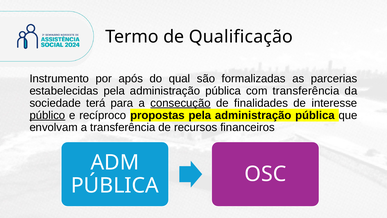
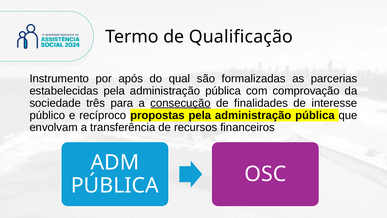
com transferência: transferência -> comprovação
terá: terá -> três
público underline: present -> none
